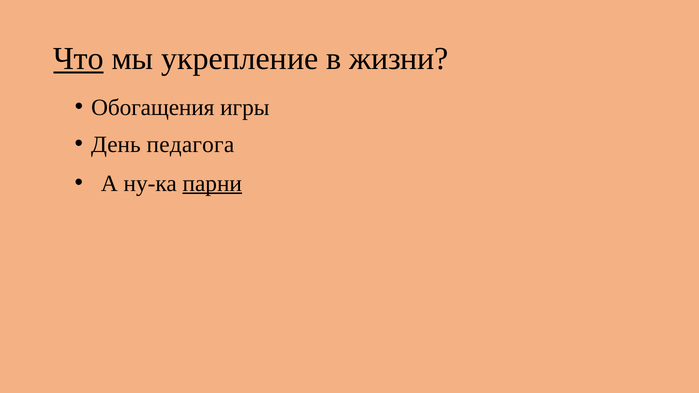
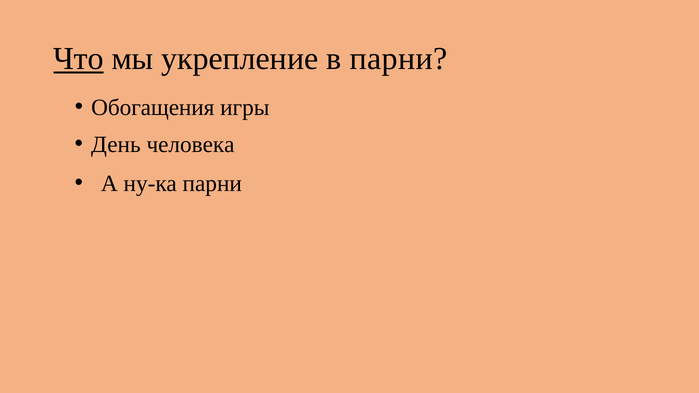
в жизни: жизни -> парни
педагога: педагога -> человека
парни at (212, 183) underline: present -> none
